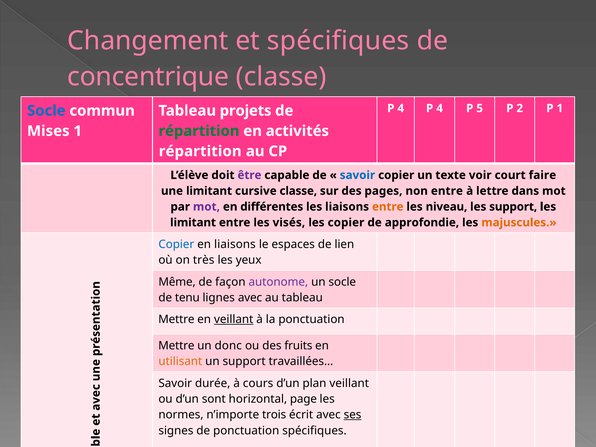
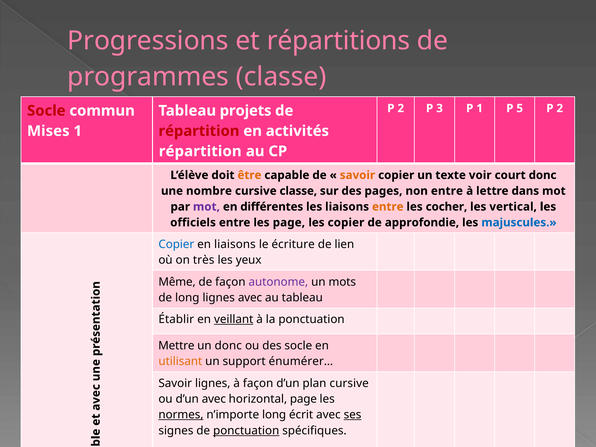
Changement: Changement -> Progressions
et spécifiques: spécifiques -> répartitions
concentrique: concentrique -> programmes
4 at (401, 108): 4 -> 2
4 at (440, 108): 4 -> 3
P 5: 5 -> 1
2: 2 -> 5
1 at (560, 108): 1 -> 2
Socle at (46, 111) colour: blue -> red
répartition at (199, 131) colour: green -> red
être colour: purple -> orange
savoir at (357, 175) colour: blue -> orange
court faire: faire -> donc
une limitant: limitant -> nombre
niveau: niveau -> cocher
les support: support -> vertical
limitant at (193, 223): limitant -> officiels
les visés: visés -> page
majuscules colour: orange -> blue
espaces: espaces -> écriture
un socle: socle -> mots
de tenu: tenu -> long
Mettre at (176, 319): Mettre -> Établir
des fruits: fruits -> socle
travaillées…: travaillées… -> énumérer…
Savoir durée: durée -> lignes
à cours: cours -> façon
plan veillant: veillant -> cursive
d’un sont: sont -> avec
normes underline: none -> present
n’importe trois: trois -> long
ponctuation at (246, 431) underline: none -> present
